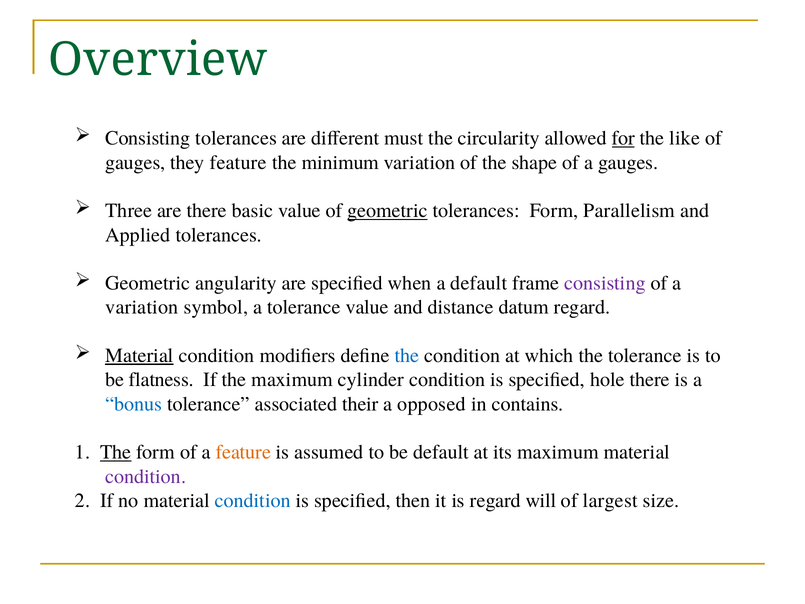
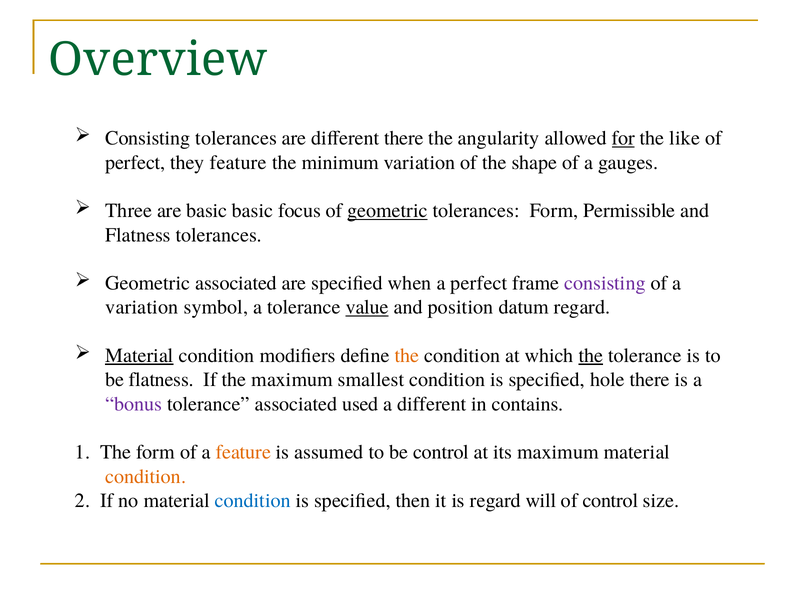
different must: must -> there
circularity: circularity -> angularity
gauges at (135, 162): gauges -> perfect
are there: there -> basic
basic value: value -> focus
Parallelism: Parallelism -> Permissible
Applied at (138, 235): Applied -> Flatness
Geometric angularity: angularity -> associated
a default: default -> perfect
value at (367, 307) underline: none -> present
distance: distance -> position
the at (407, 356) colour: blue -> orange
the at (591, 356) underline: none -> present
cylinder: cylinder -> smallest
bonus colour: blue -> purple
their: their -> used
a opposed: opposed -> different
The at (116, 452) underline: present -> none
be default: default -> control
condition at (146, 476) colour: purple -> orange
of largest: largest -> control
